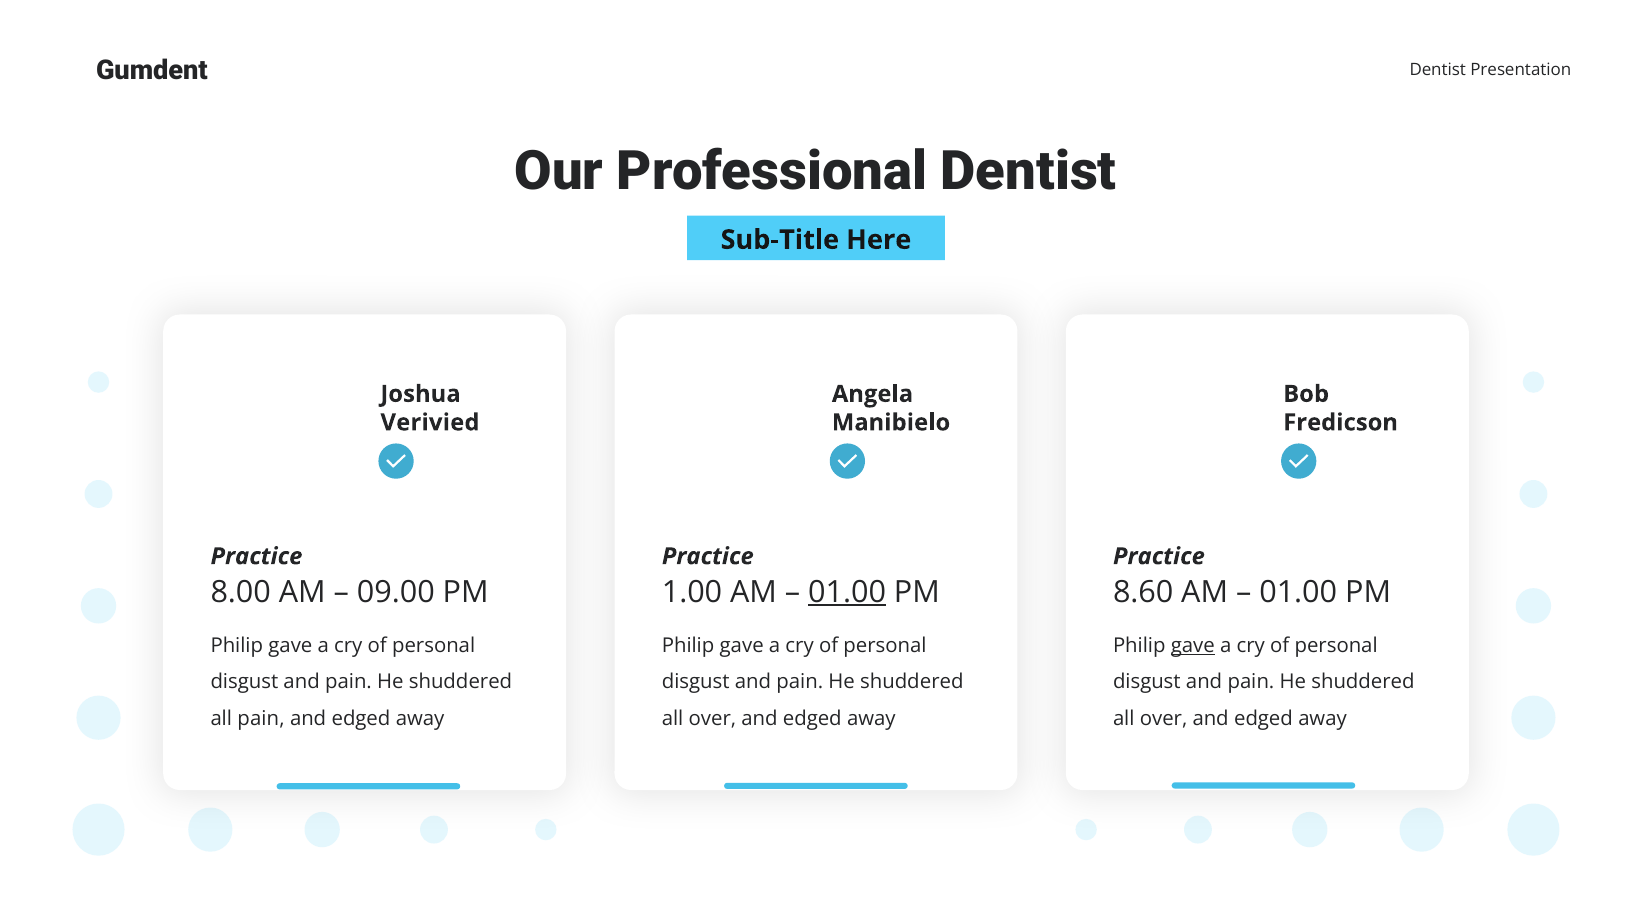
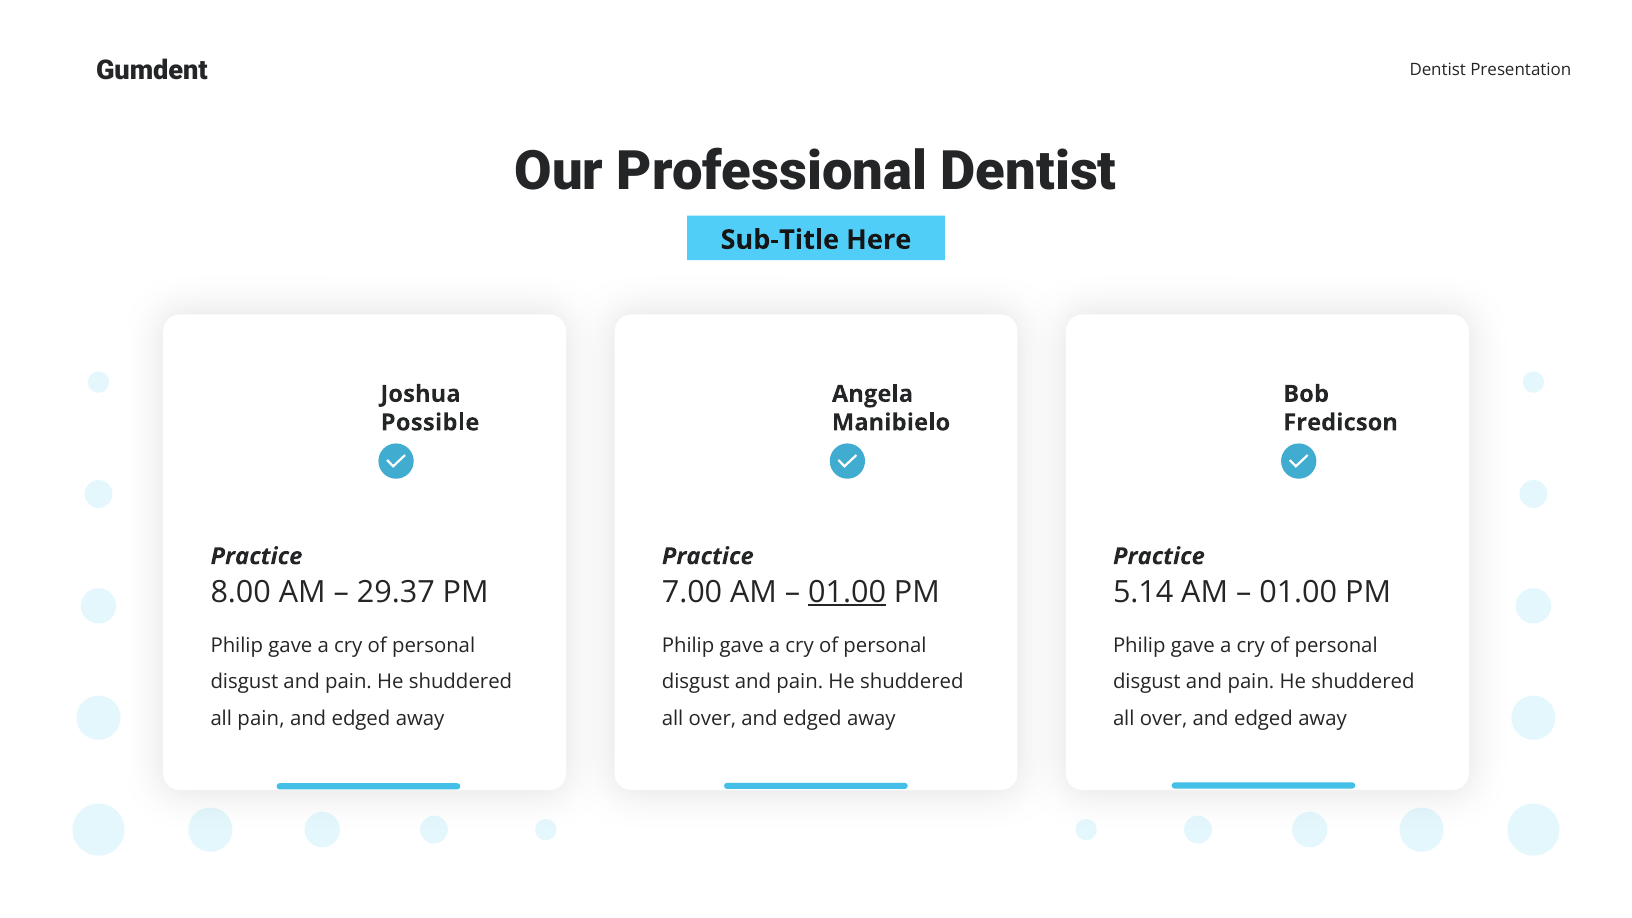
Verivied: Verivied -> Possible
09.00: 09.00 -> 29.37
1.00: 1.00 -> 7.00
8.60: 8.60 -> 5.14
gave at (1193, 645) underline: present -> none
